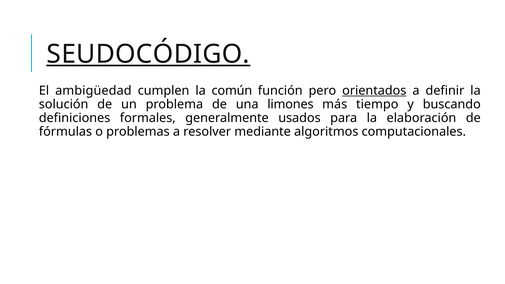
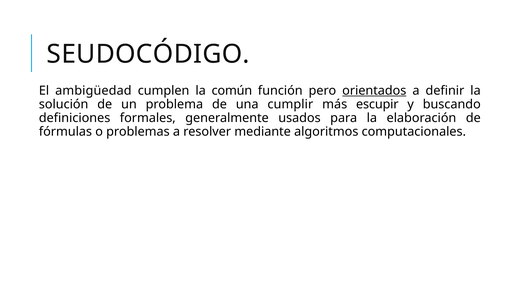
SEUDOCÓDIGO underline: present -> none
limones: limones -> cumplir
tiempo: tiempo -> escupir
